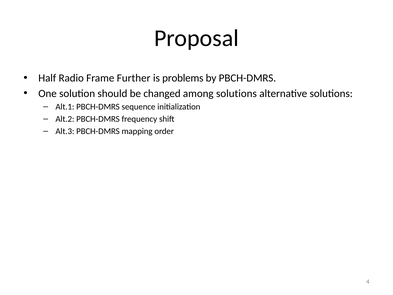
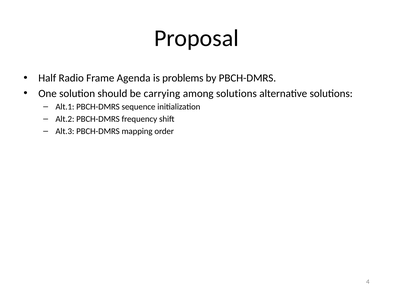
Further: Further -> Agenda
changed: changed -> carrying
